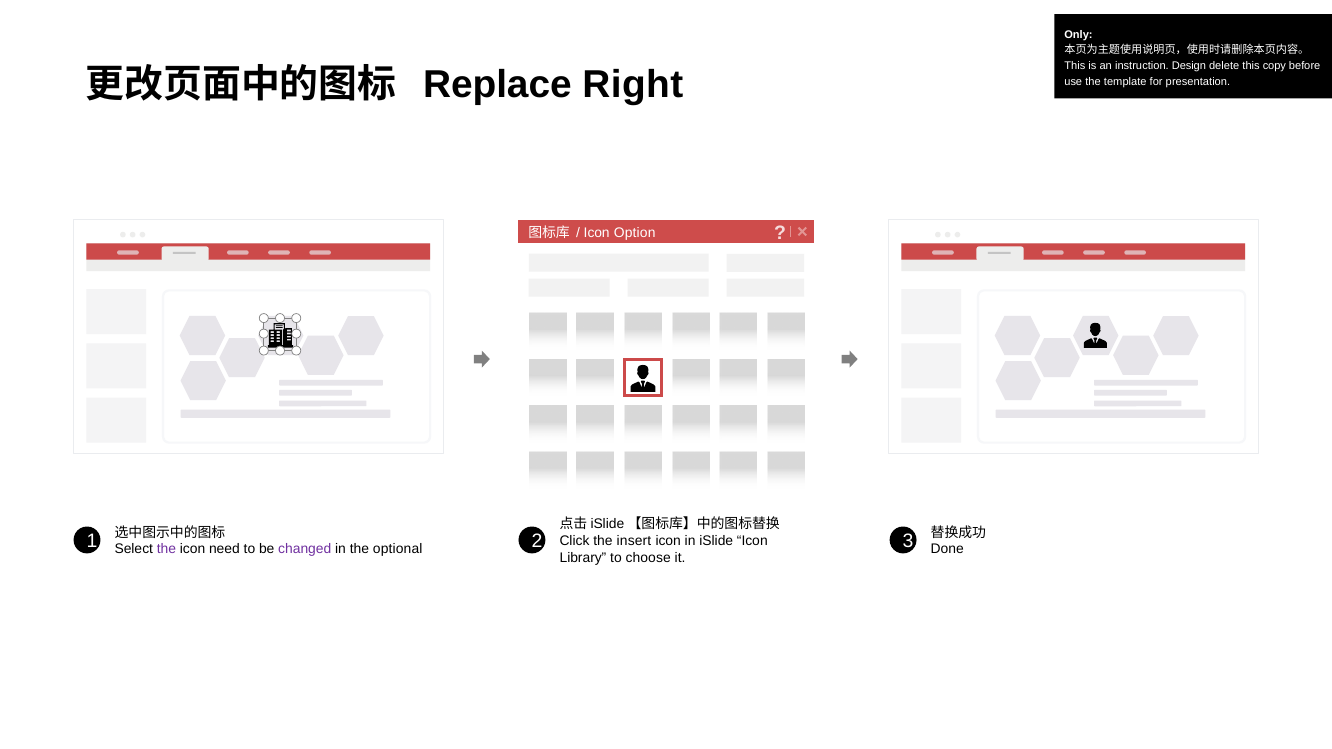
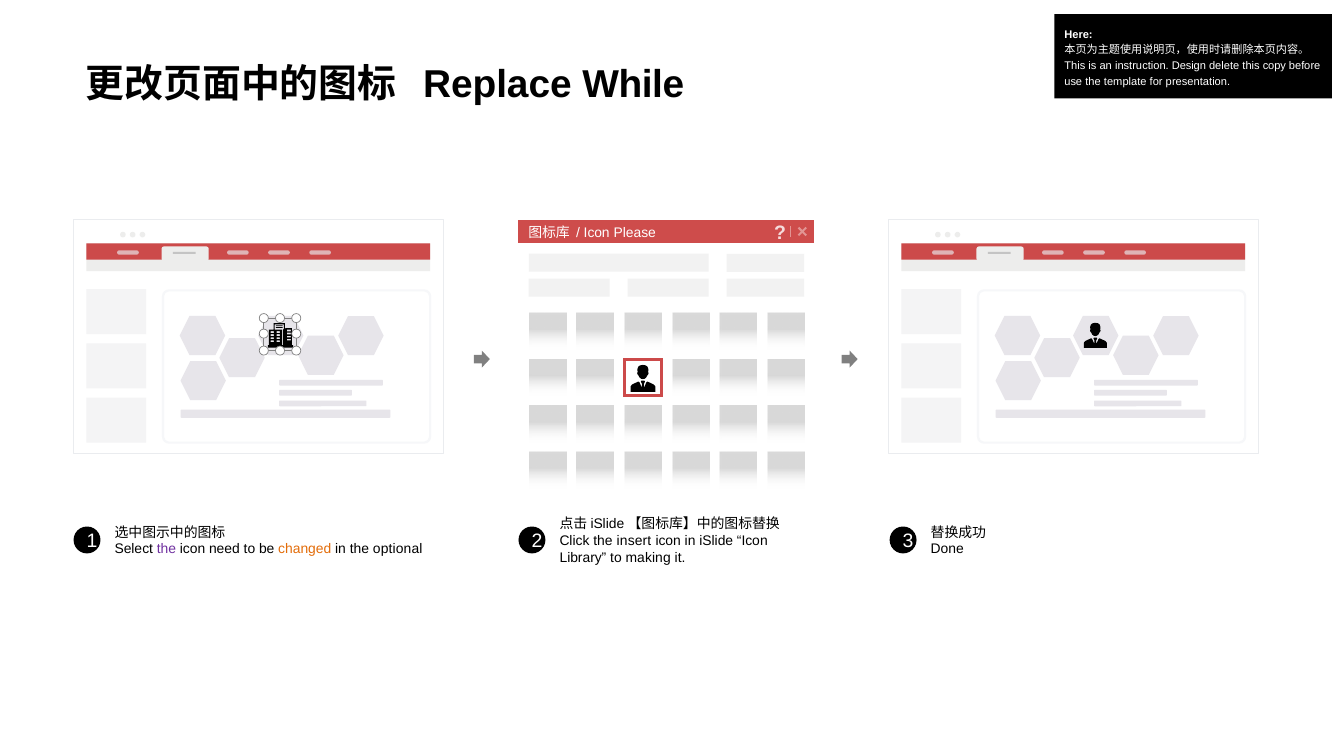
Only: Only -> Here
Right: Right -> While
Option: Option -> Please
changed colour: purple -> orange
choose: choose -> making
